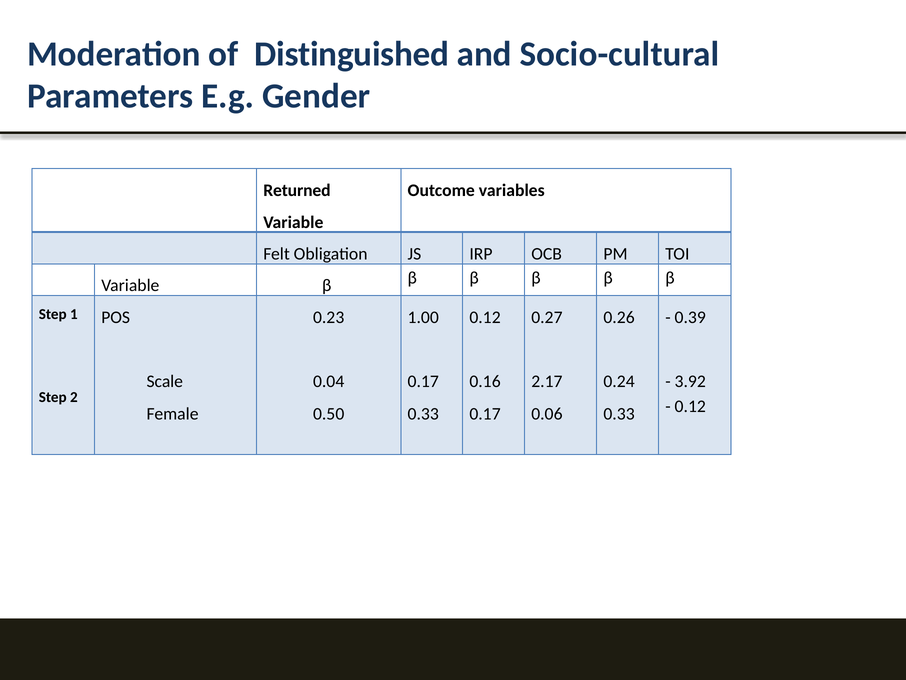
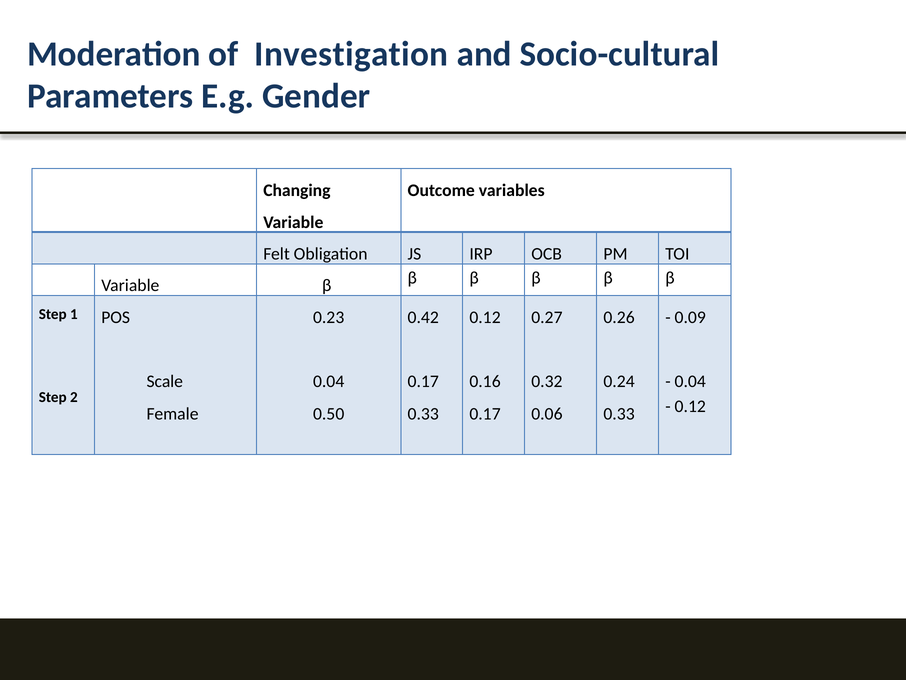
Distinguished: Distinguished -> Investigation
Returned: Returned -> Changing
1.00: 1.00 -> 0.42
0.39: 0.39 -> 0.09
2.17: 2.17 -> 0.32
3.92 at (690, 381): 3.92 -> 0.04
